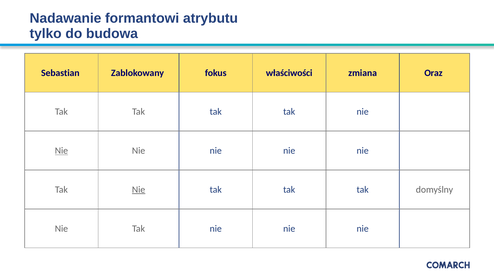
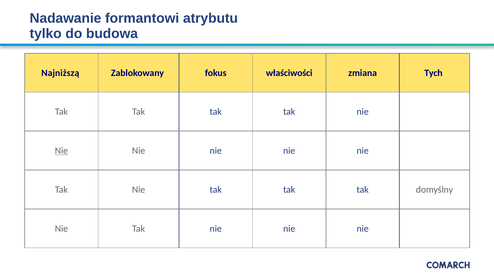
Sebastian: Sebastian -> Najniższą
Oraz: Oraz -> Tych
Nie at (139, 190) underline: present -> none
